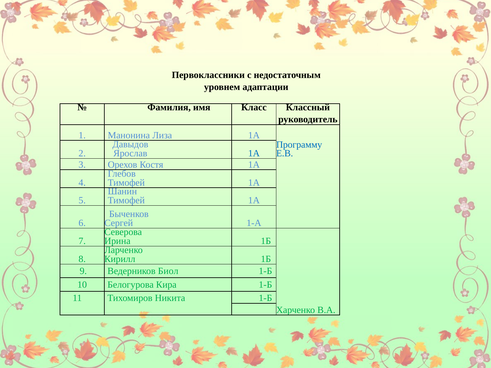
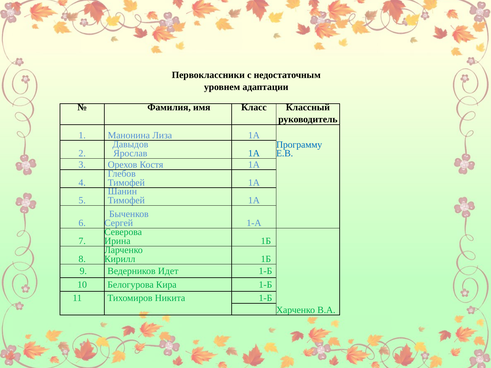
Биол: Биол -> Идет
